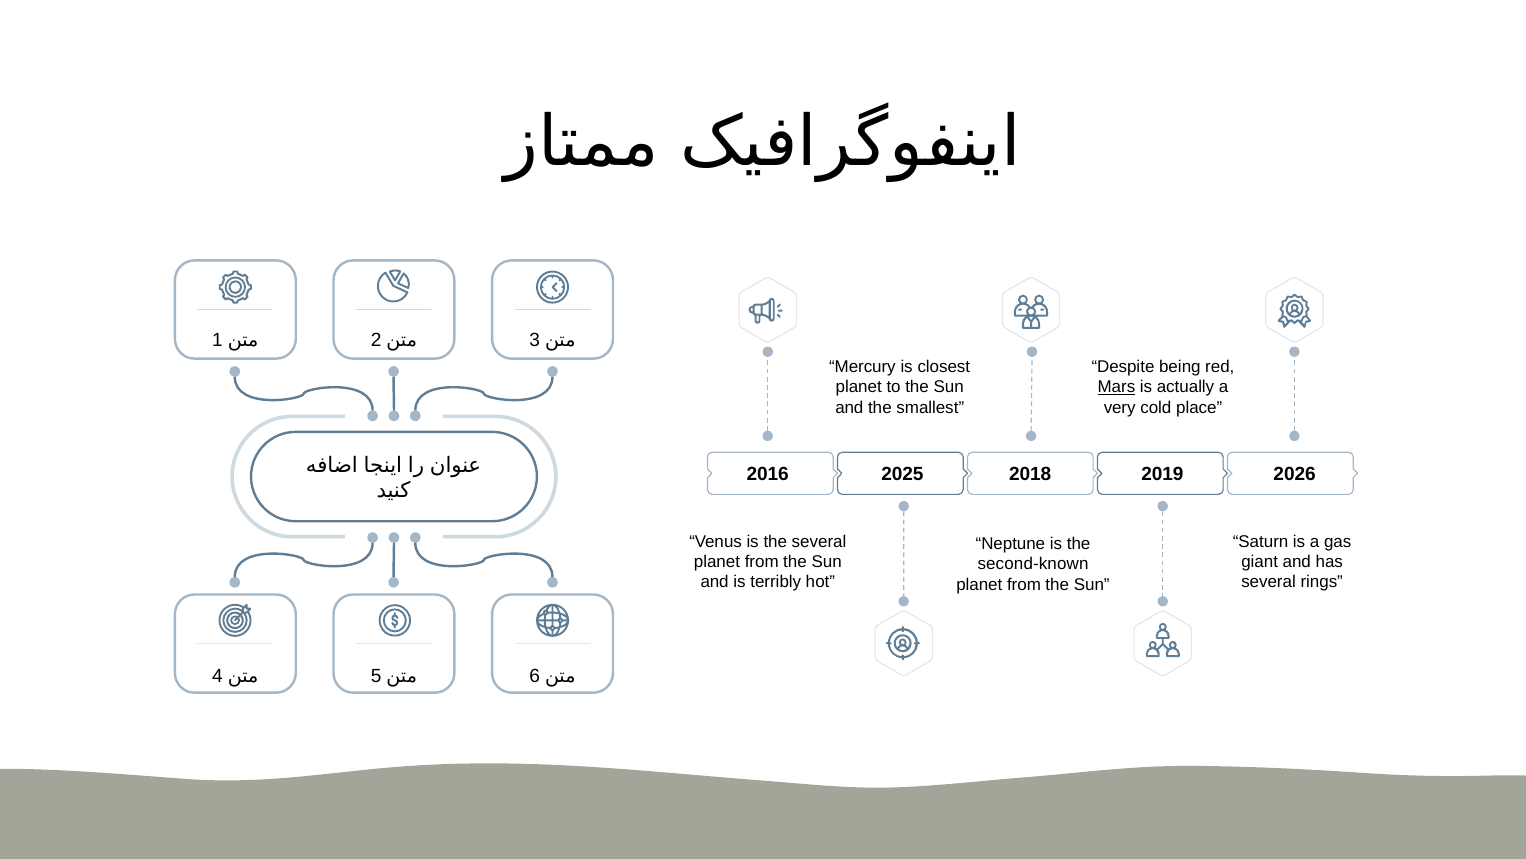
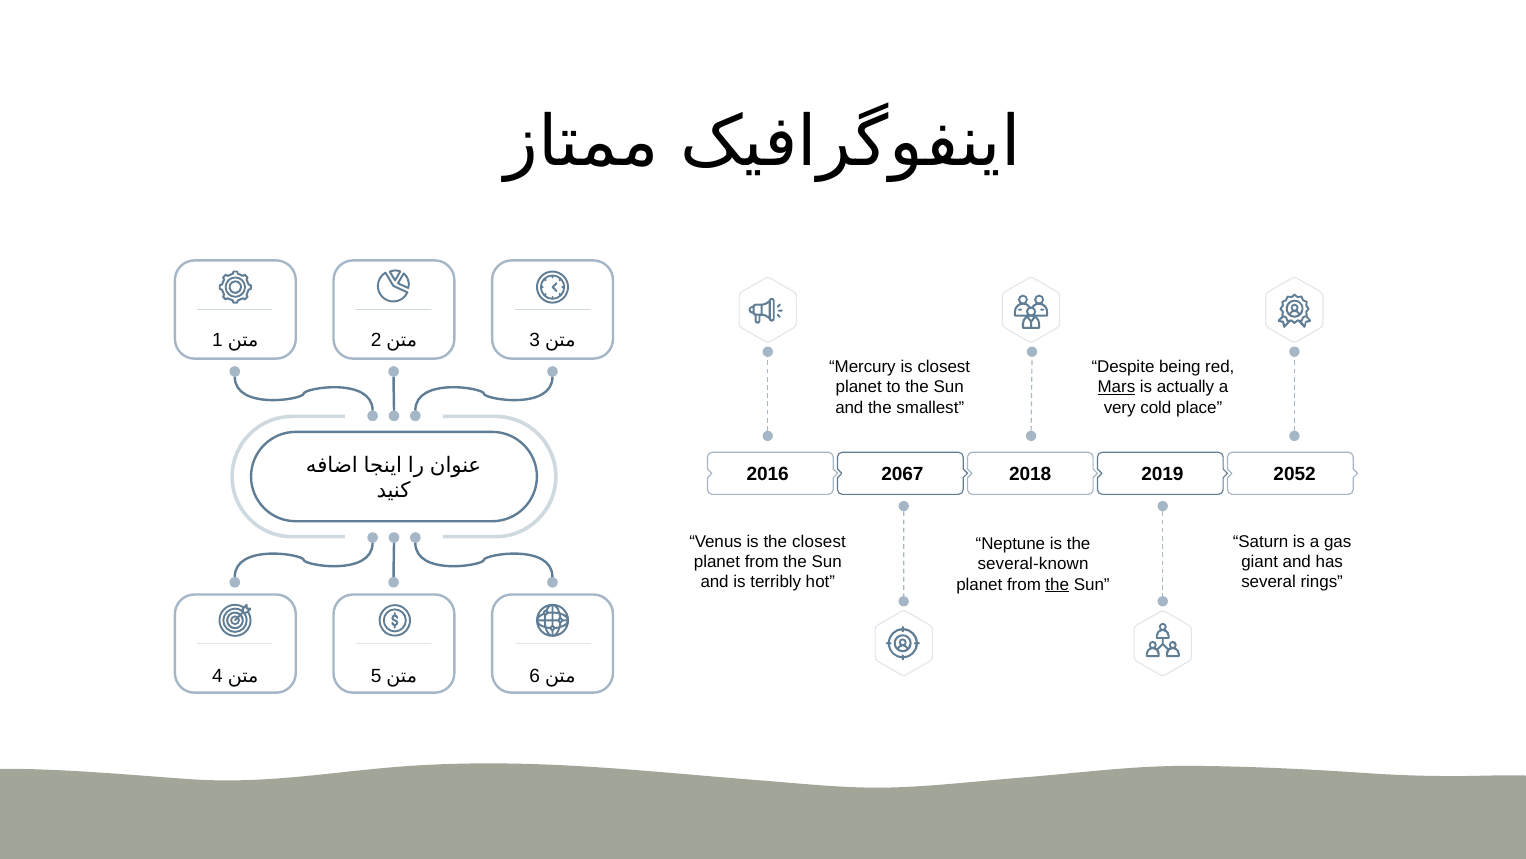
2025: 2025 -> 2067
2026: 2026 -> 2052
the several: several -> closest
second-known: second-known -> several-known
the at (1057, 584) underline: none -> present
